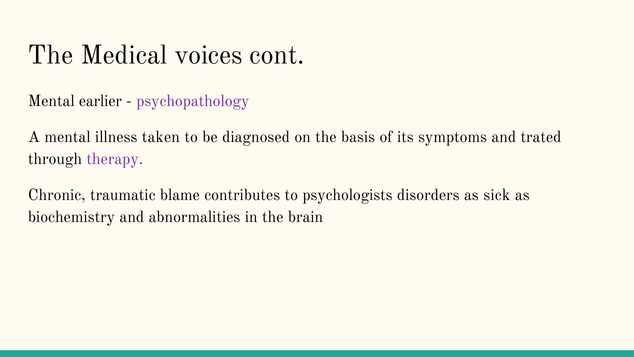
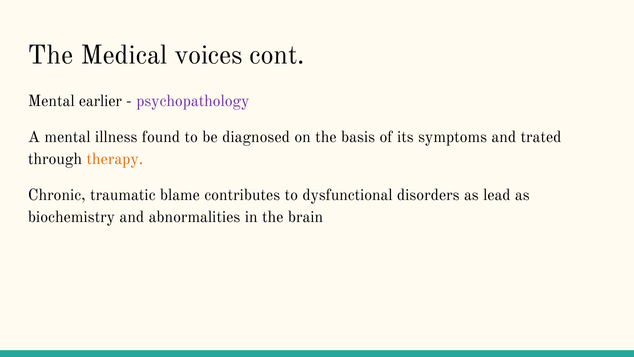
taken: taken -> found
therapy colour: purple -> orange
psychologists: psychologists -> dysfunctional
sick: sick -> lead
